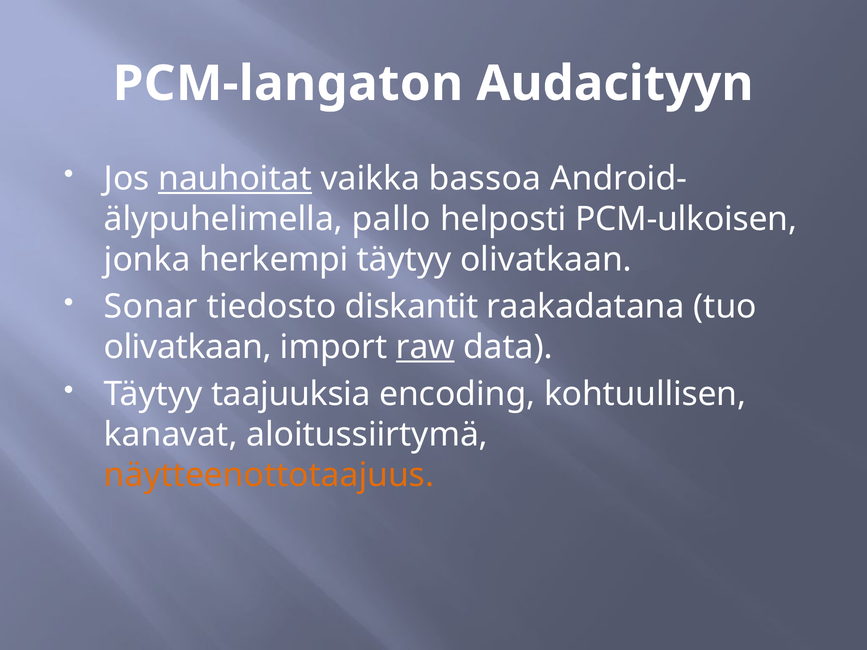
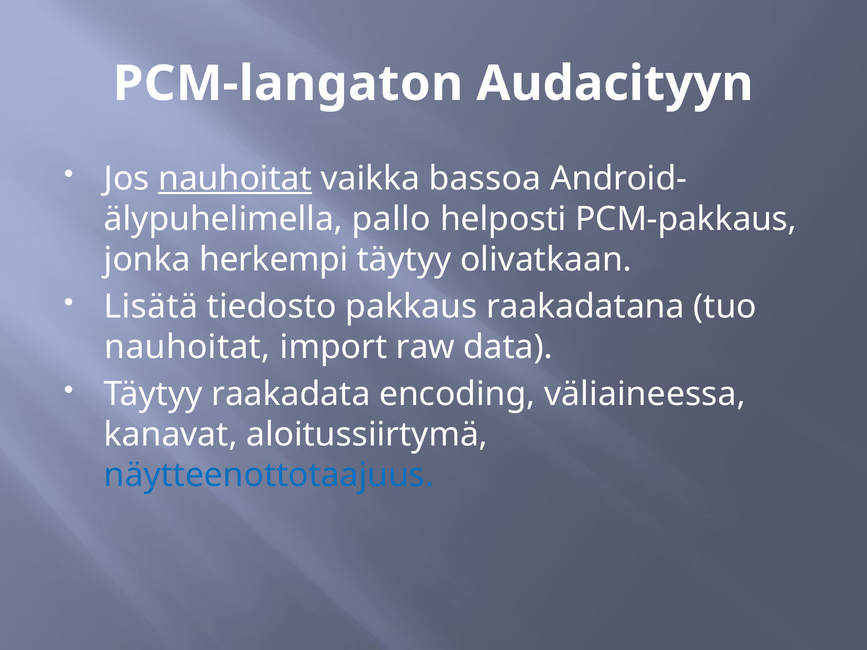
PCM-ulkoisen: PCM-ulkoisen -> PCM-pakkaus
Sonar: Sonar -> Lisätä
diskantit: diskantit -> pakkaus
olivatkaan at (188, 347): olivatkaan -> nauhoitat
raw underline: present -> none
taajuuksia: taajuuksia -> raakadata
kohtuullisen: kohtuullisen -> väliaineessa
näytteenottotaajuus colour: orange -> blue
